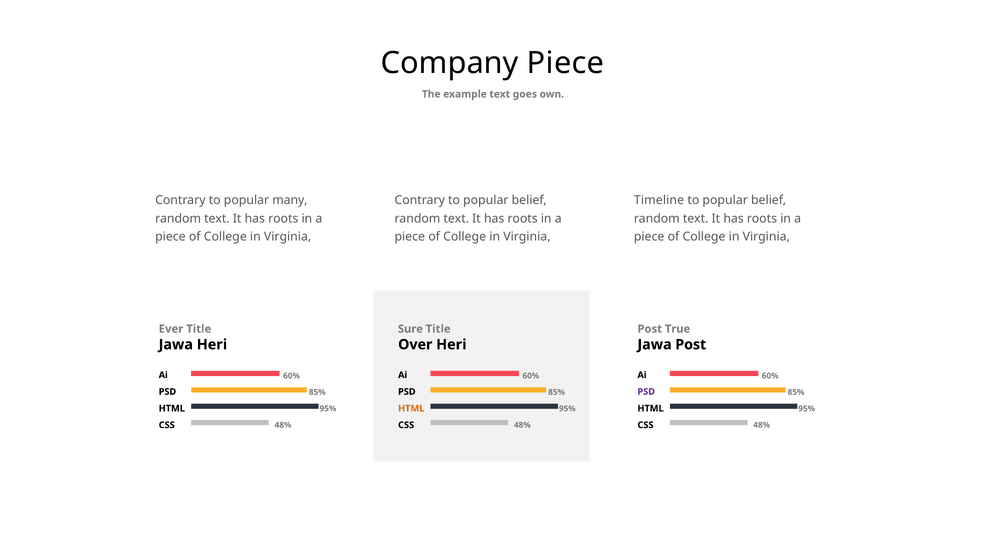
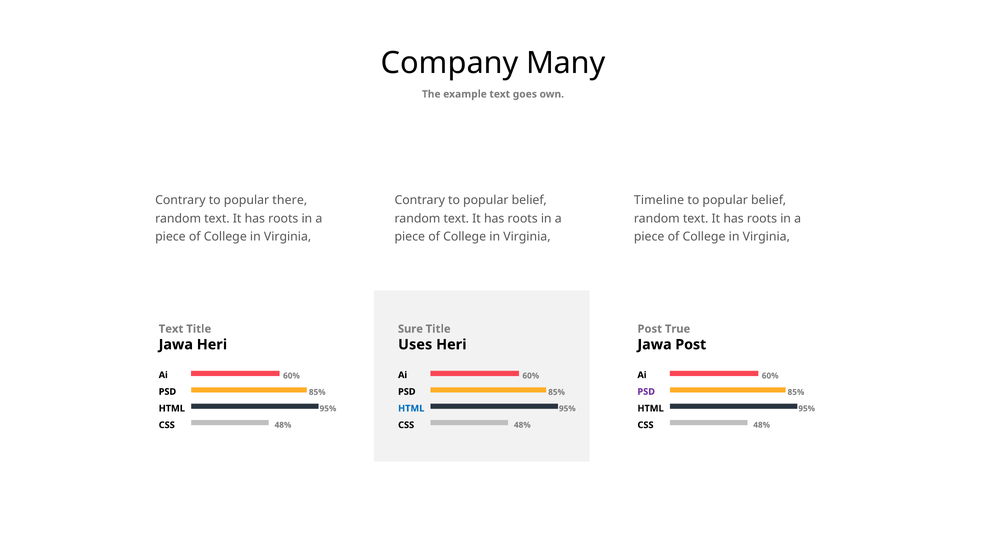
Company Piece: Piece -> Many
many: many -> there
Ever at (171, 329): Ever -> Text
Over: Over -> Uses
HTML at (411, 409) colour: orange -> blue
